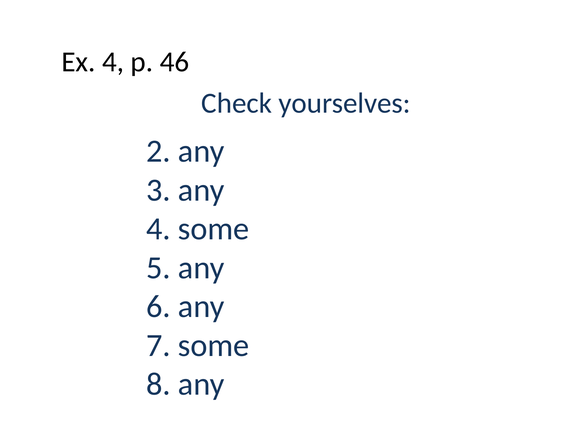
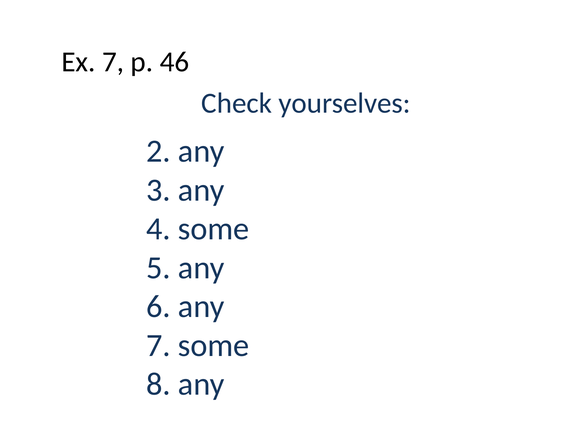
Ex 4: 4 -> 7
